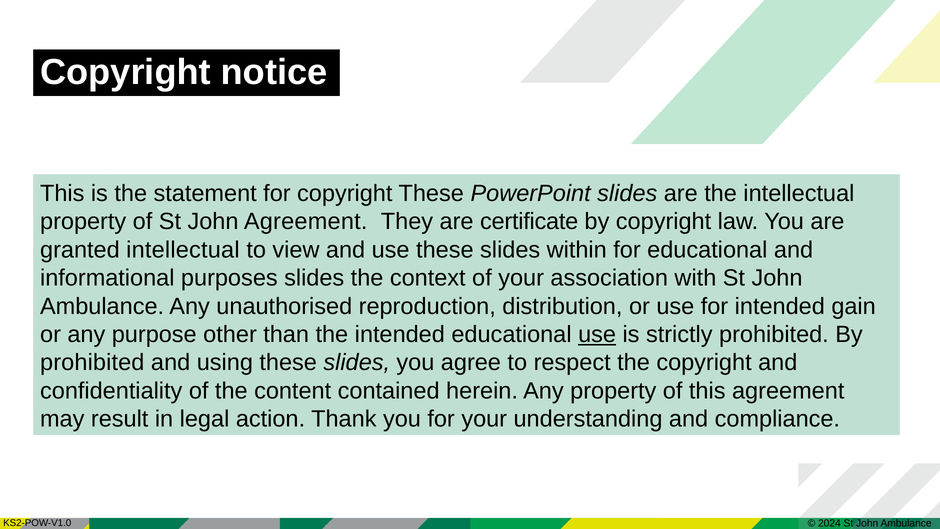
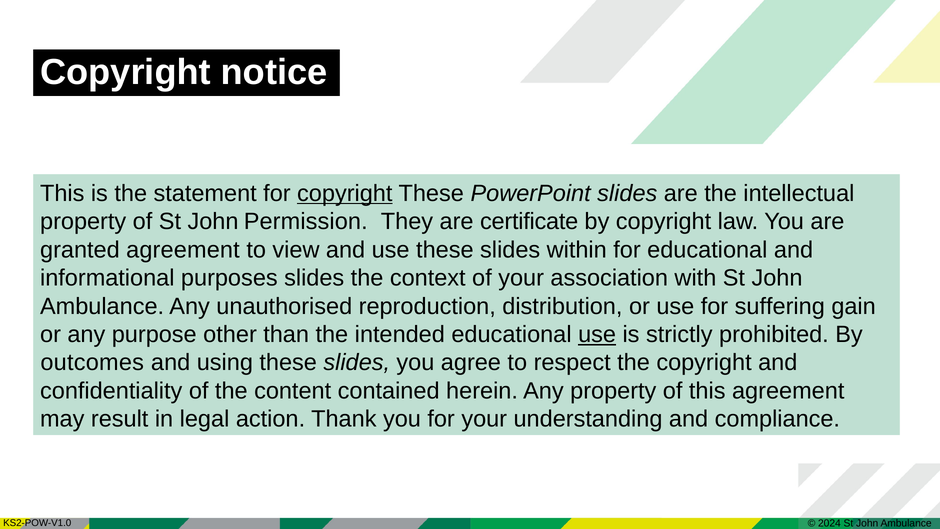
copyright at (345, 193) underline: none -> present
John Agreement: Agreement -> Permission
granted intellectual: intellectual -> agreement
for intended: intended -> suffering
prohibited at (92, 363): prohibited -> outcomes
